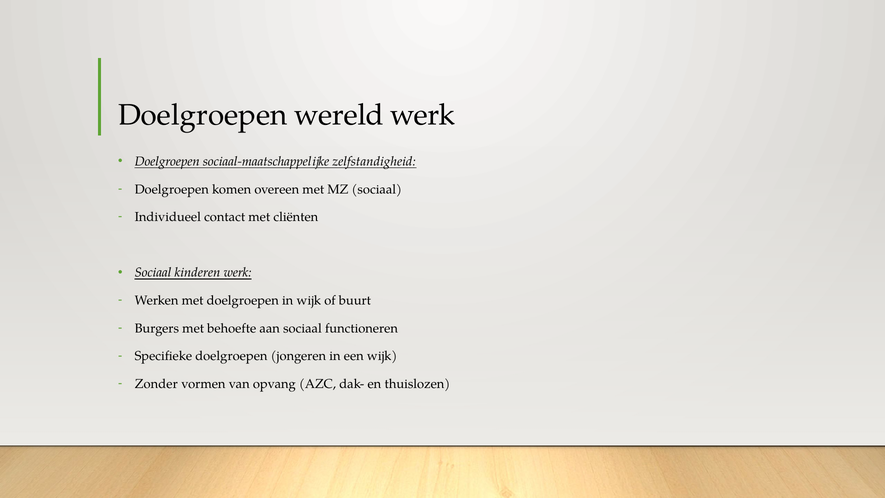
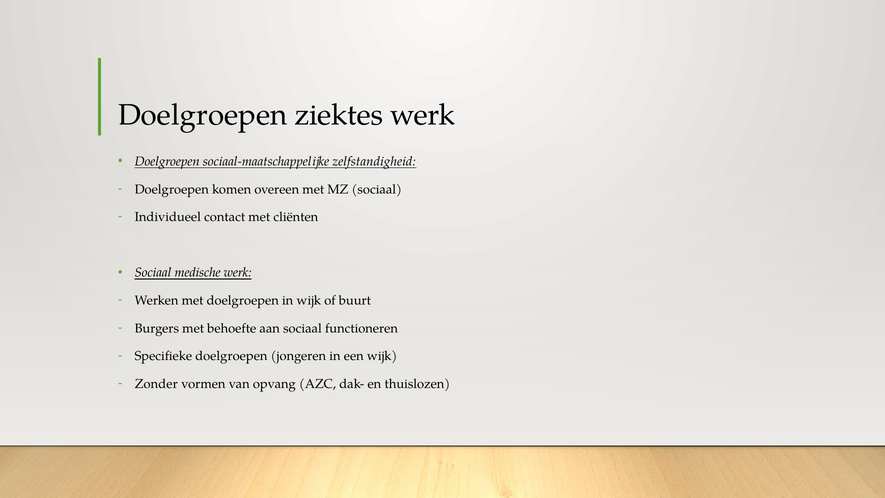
wereld: wereld -> ziektes
kinderen: kinderen -> medische
